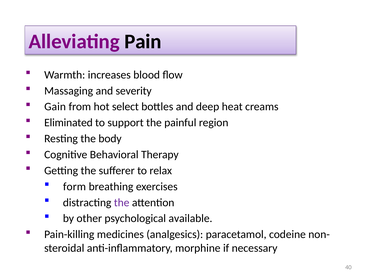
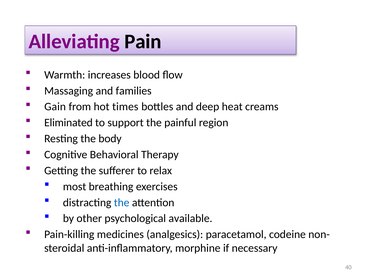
severity: severity -> families
select: select -> times
form: form -> most
the at (122, 203) colour: purple -> blue
